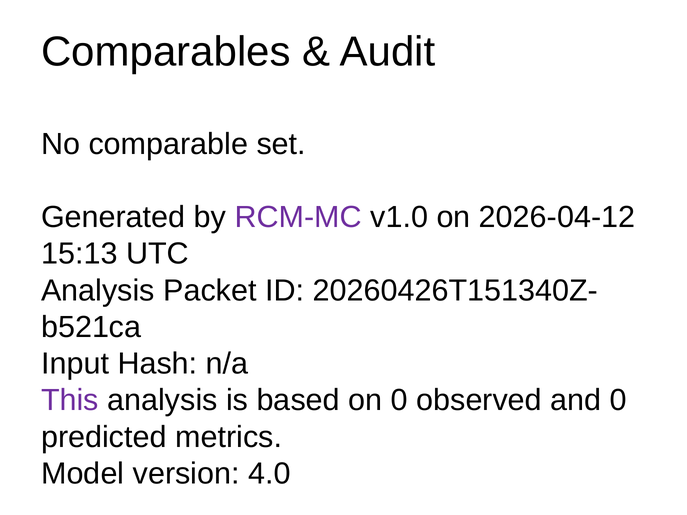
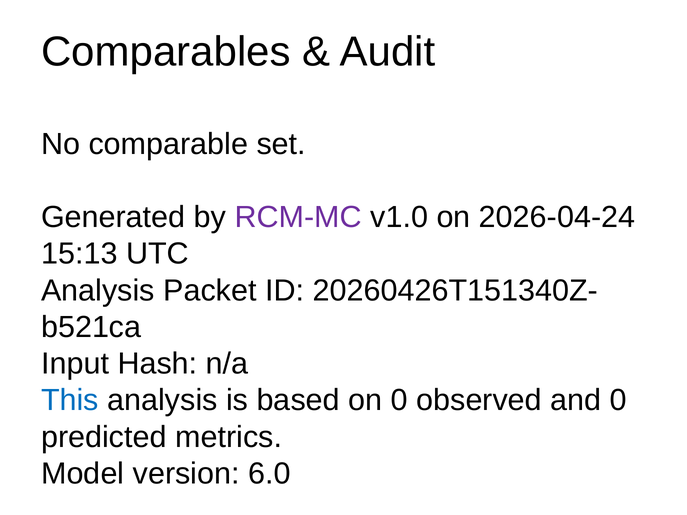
2026-04-12: 2026-04-12 -> 2026-04-24
This colour: purple -> blue
4.0: 4.0 -> 6.0
